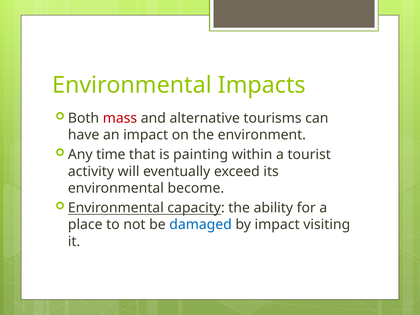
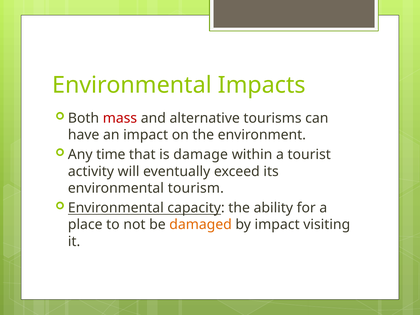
painting: painting -> damage
become: become -> tourism
damaged colour: blue -> orange
